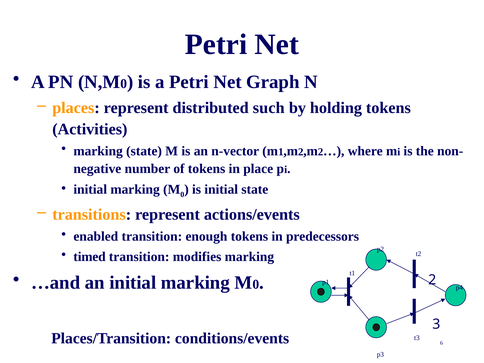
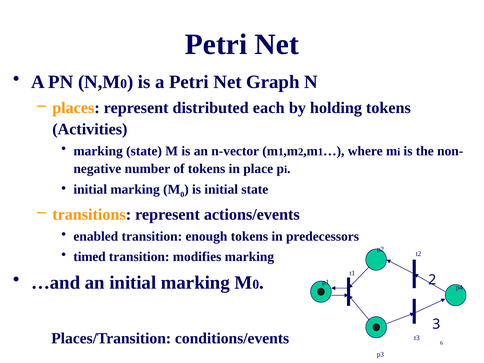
such: such -> each
2 at (321, 152): 2 -> 1
